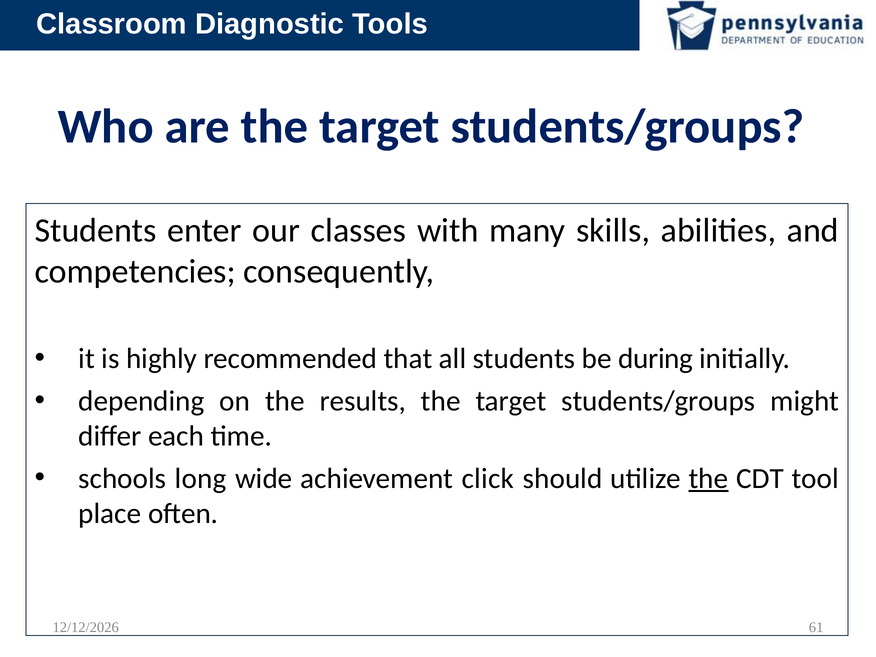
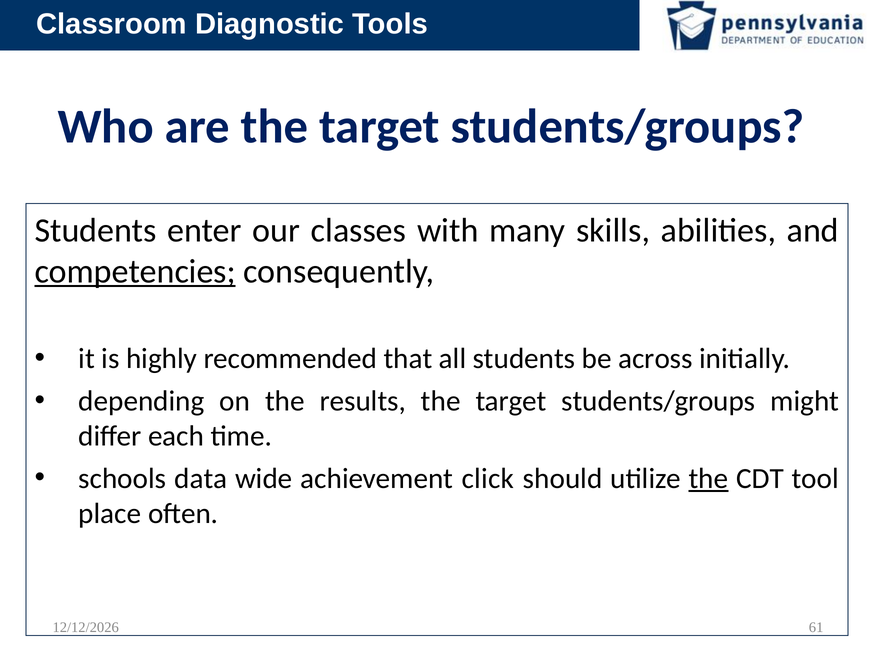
competencies underline: none -> present
during: during -> across
long: long -> data
